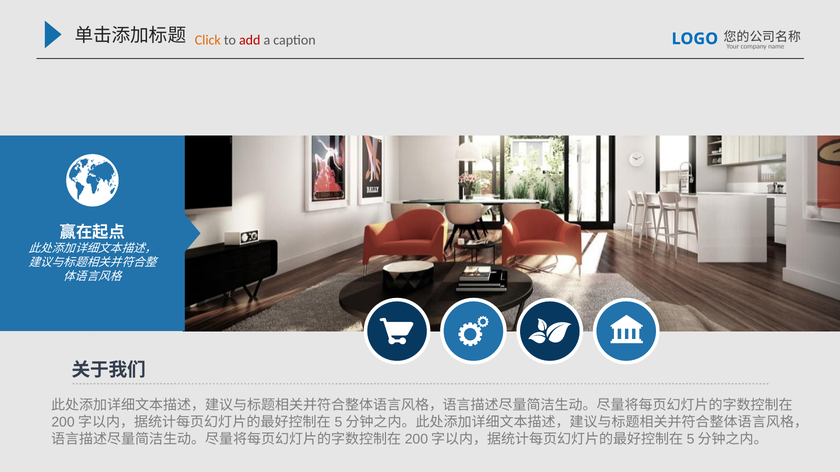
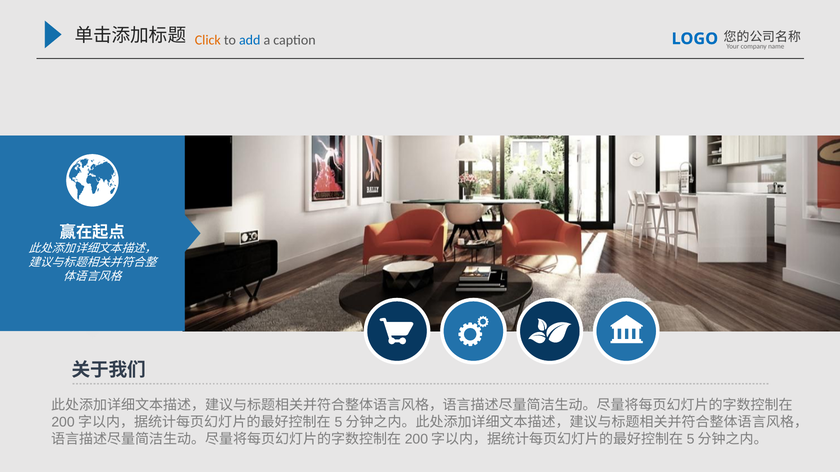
add colour: red -> blue
